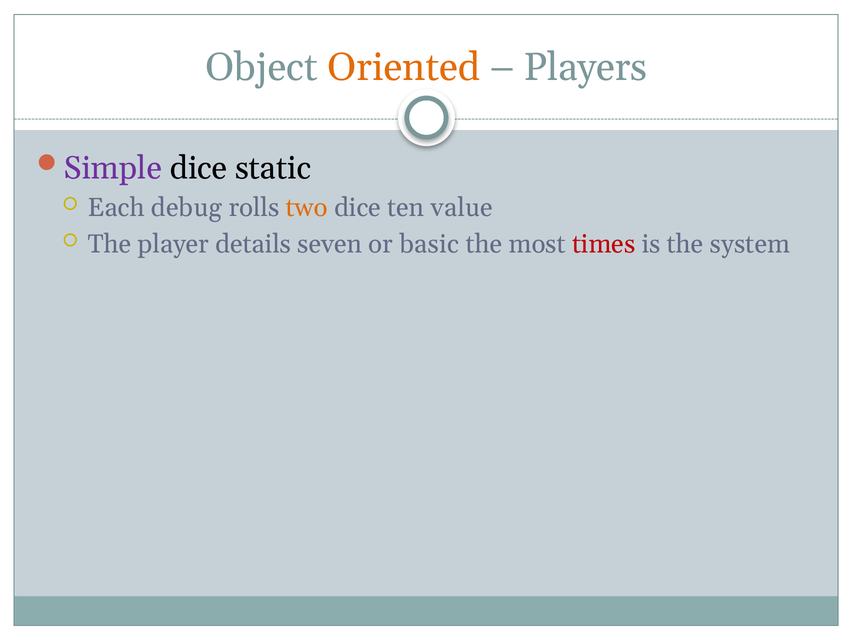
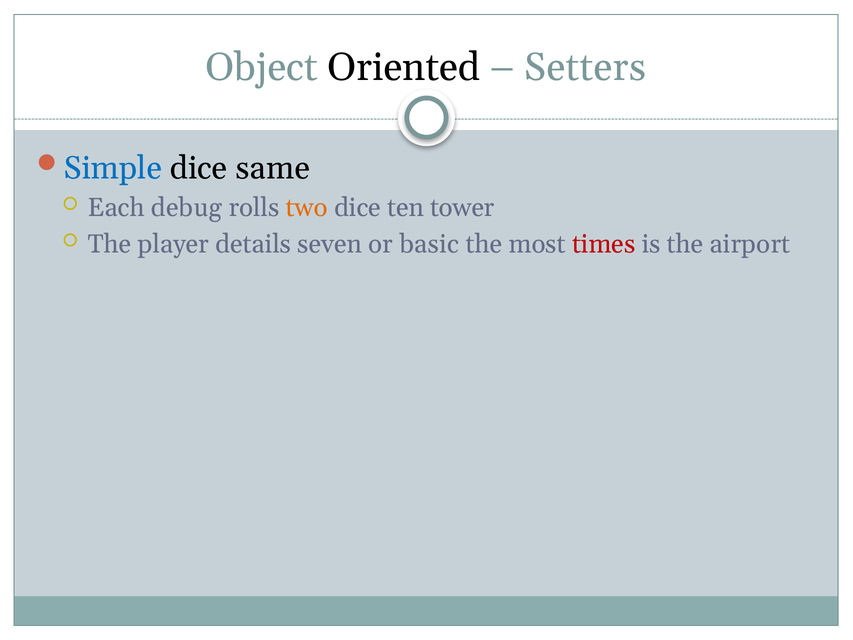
Oriented colour: orange -> black
Players: Players -> Setters
Simple colour: purple -> blue
static: static -> same
value: value -> tower
system: system -> airport
